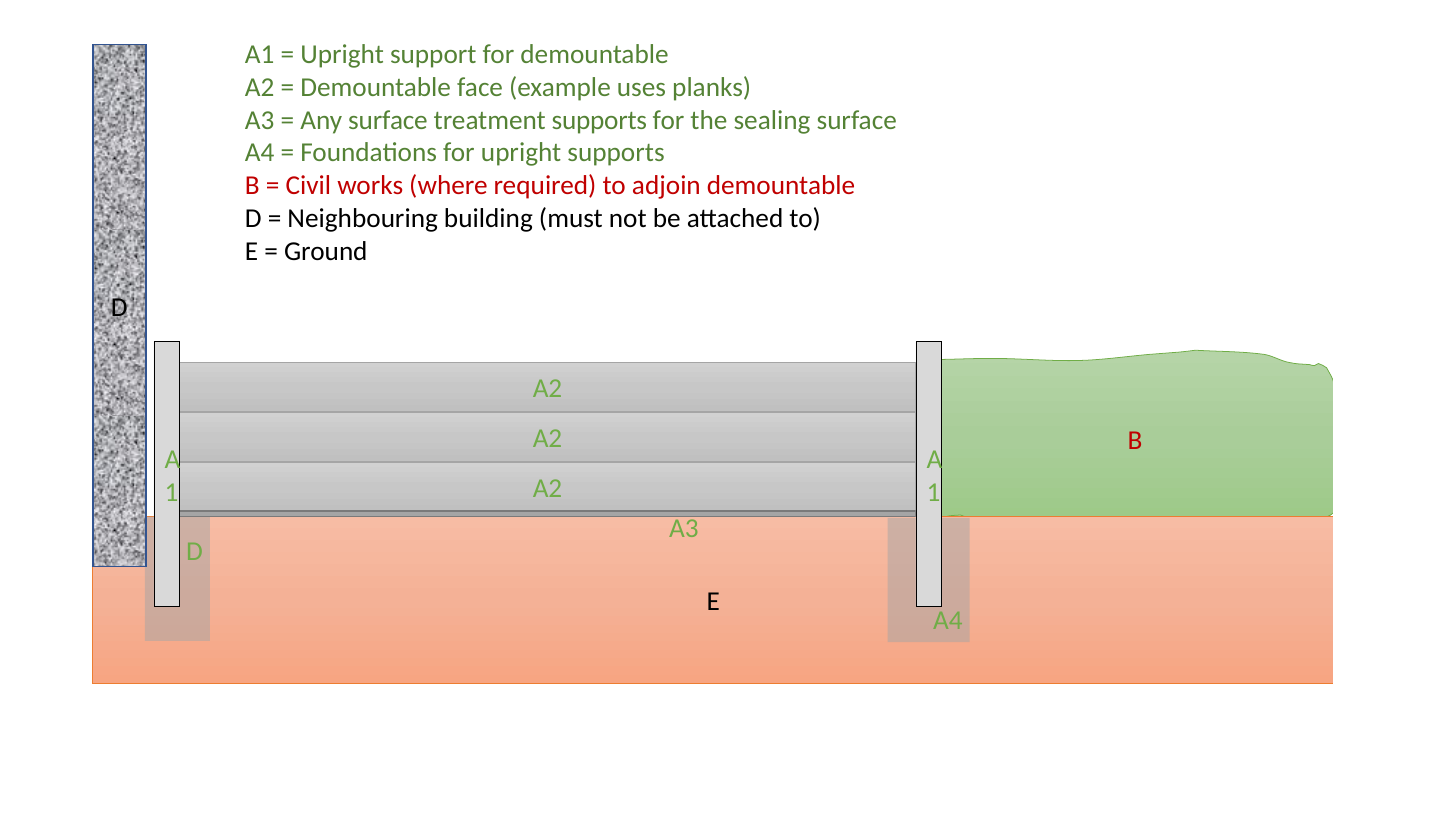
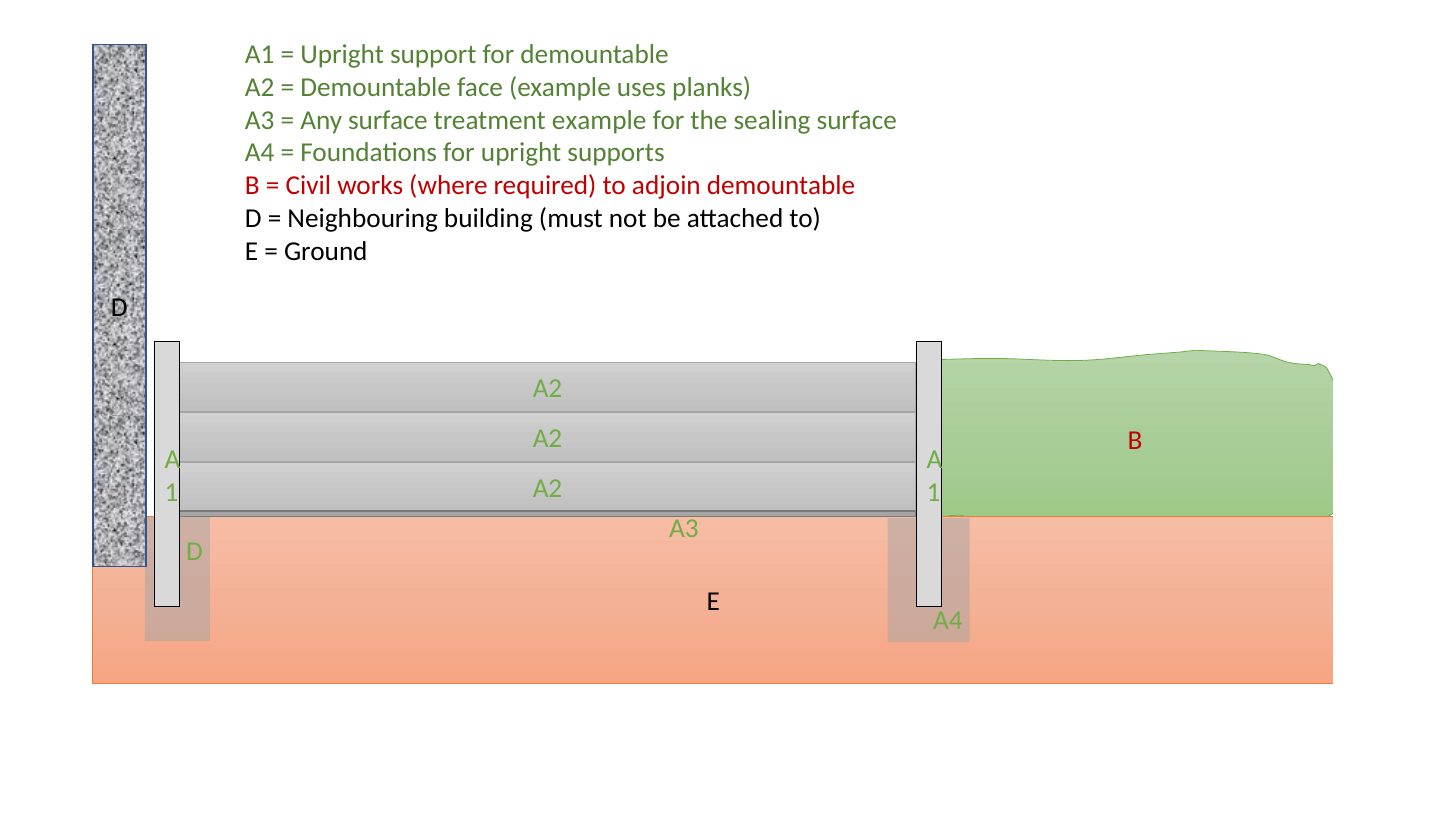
treatment supports: supports -> example
